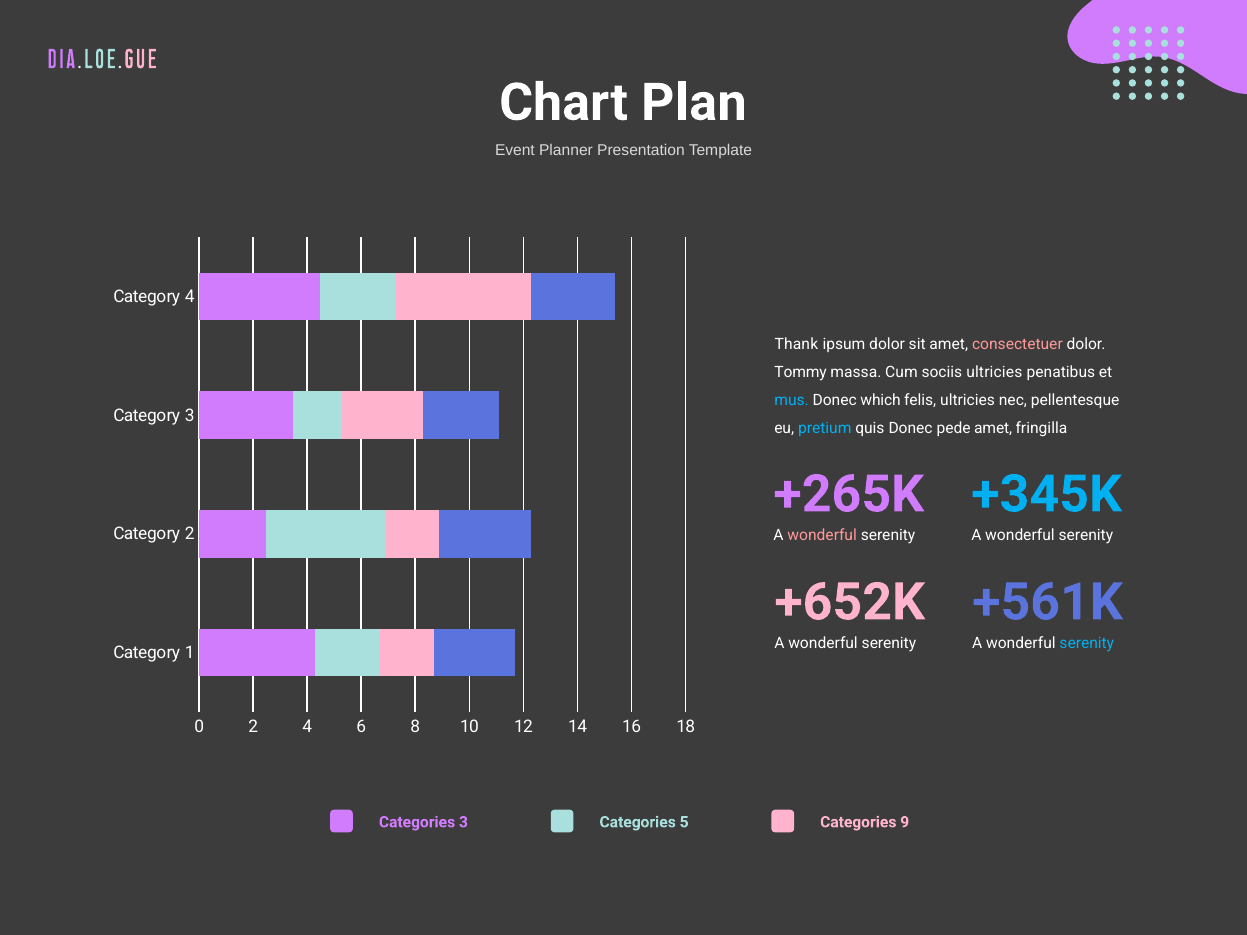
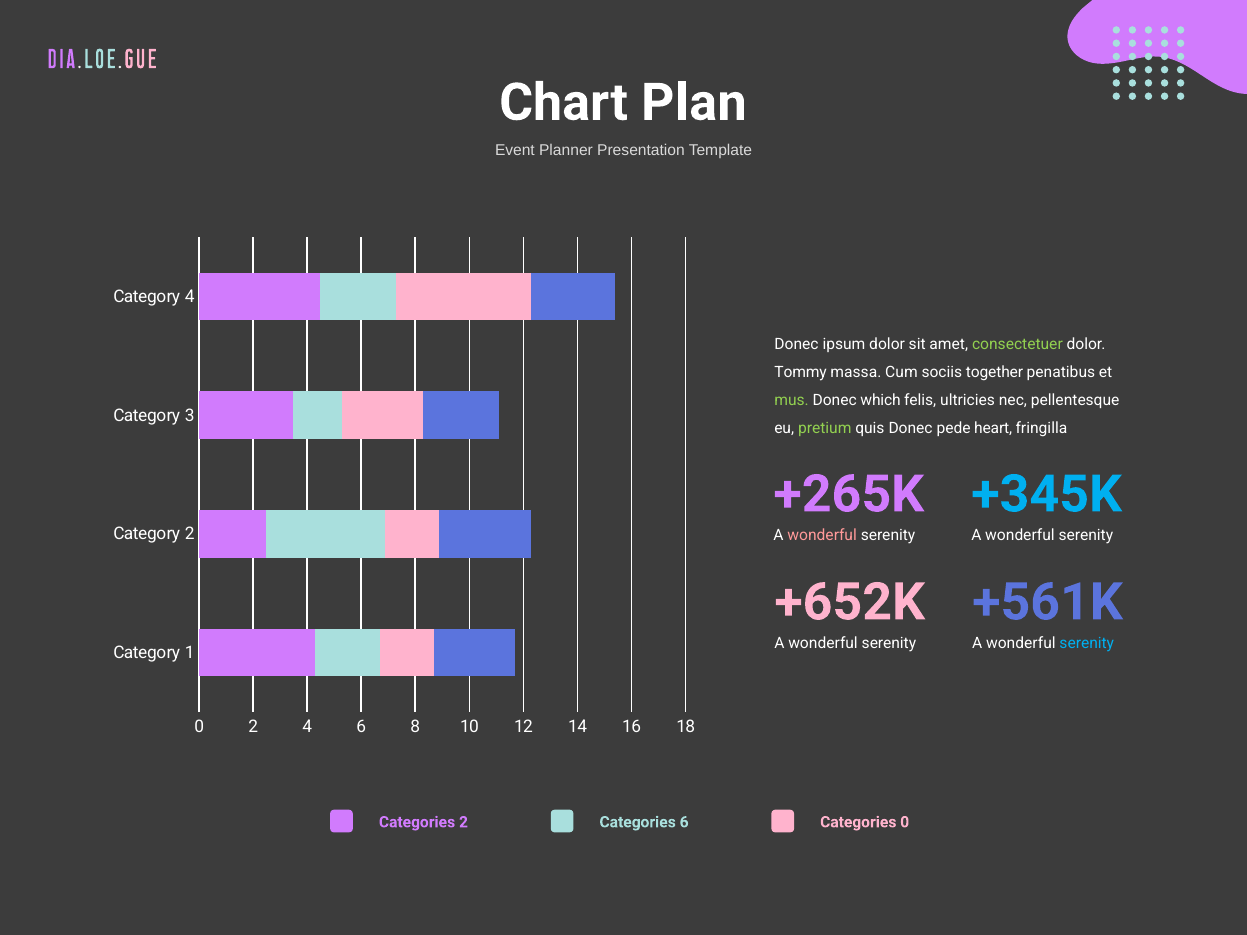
Thank at (796, 344): Thank -> Donec
consectetuer colour: pink -> light green
sociis ultricies: ultricies -> together
mus colour: light blue -> light green
pretium colour: light blue -> light green
pede amet: amet -> heart
Categories 3: 3 -> 2
Categories 5: 5 -> 6
Categories 9: 9 -> 0
